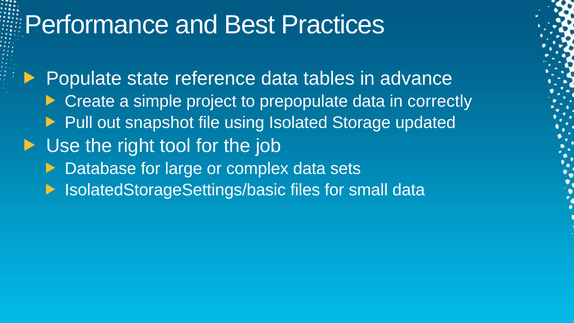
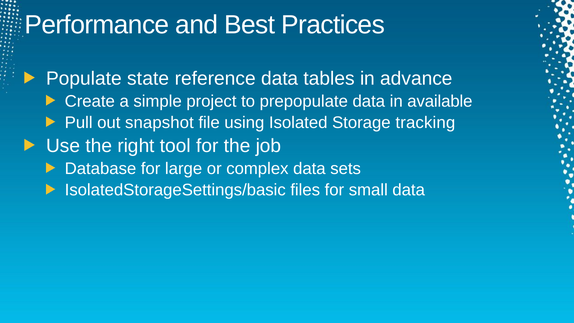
correctly: correctly -> available
updated: updated -> tracking
